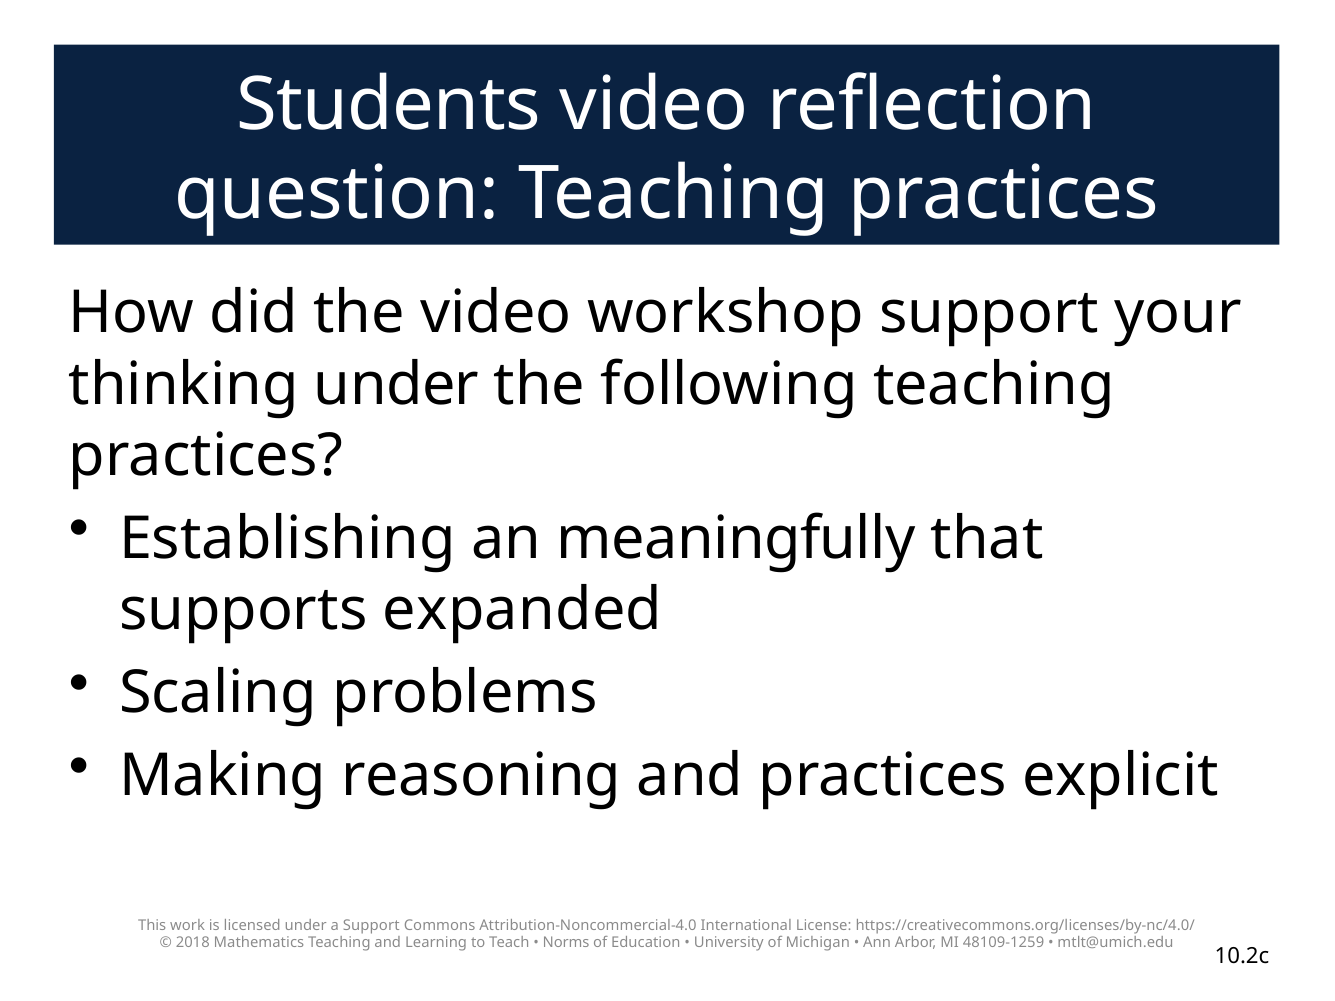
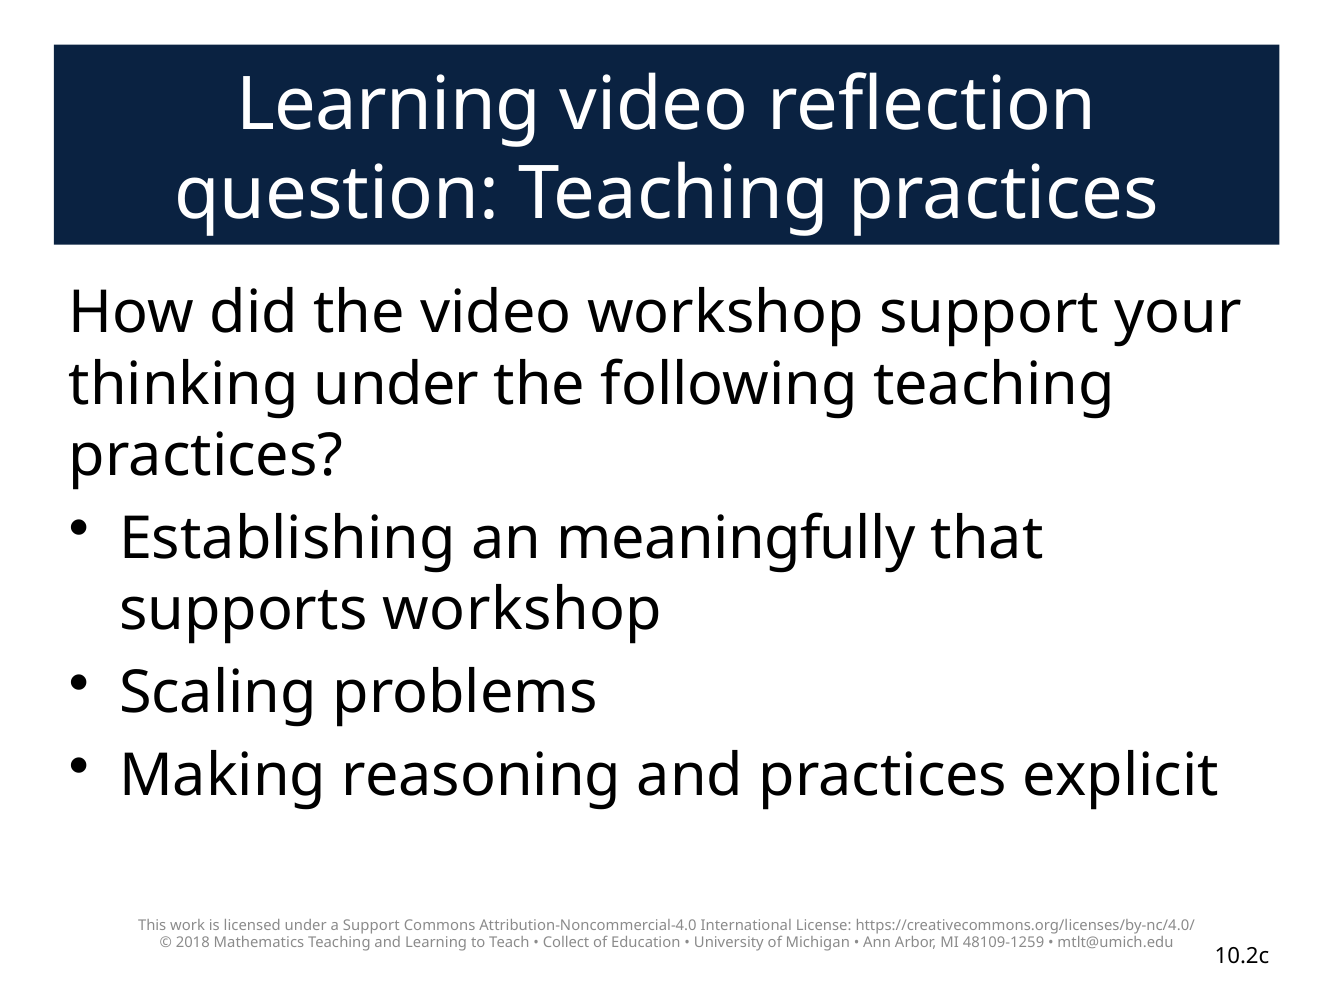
Students at (389, 105): Students -> Learning
supports expanded: expanded -> workshop
Norms: Norms -> Collect
